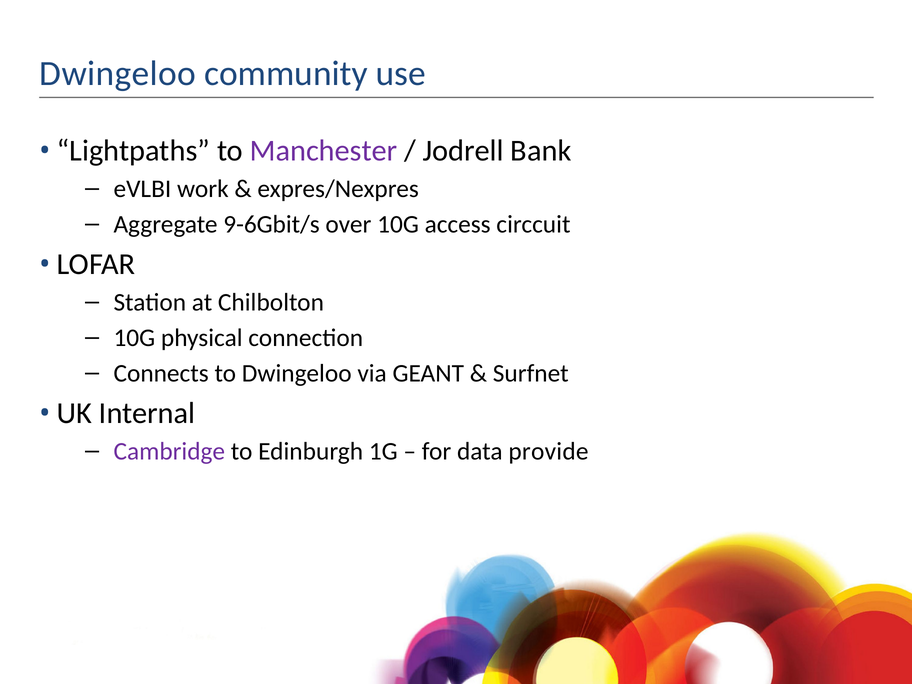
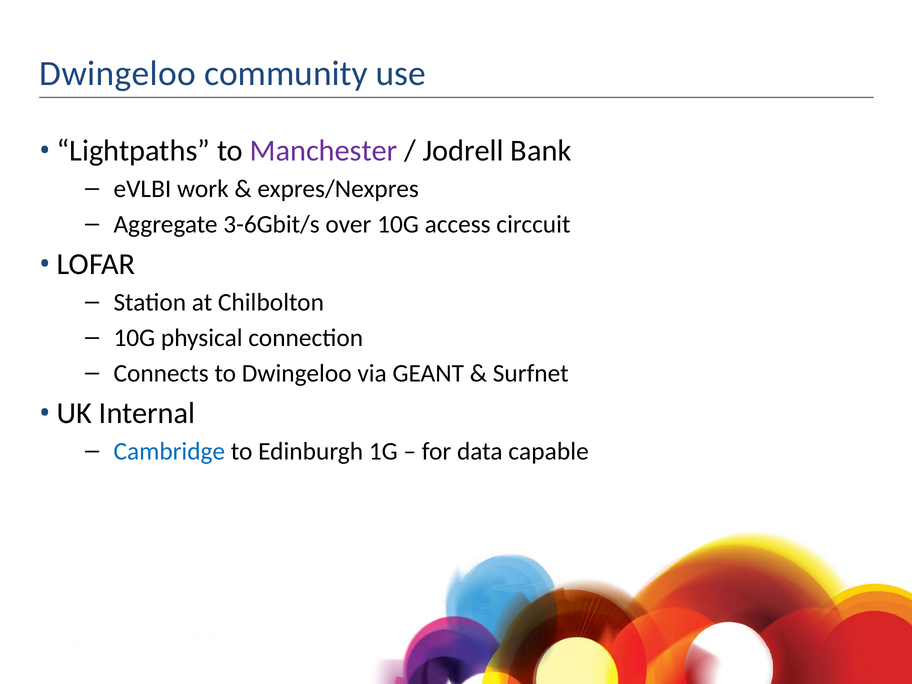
9-6Gbit/s: 9-6Gbit/s -> 3-6Gbit/s
Cambridge colour: purple -> blue
provide: provide -> capable
